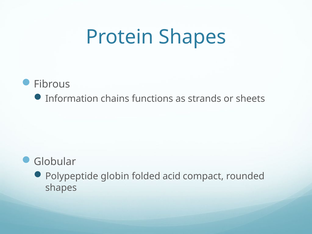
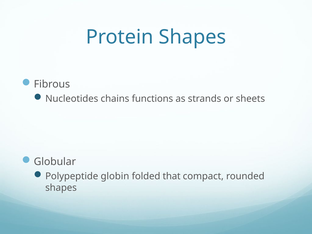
Information: Information -> Nucleotides
acid: acid -> that
